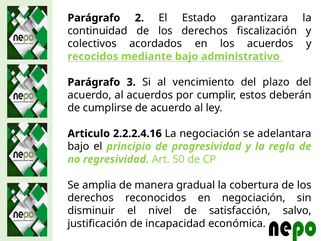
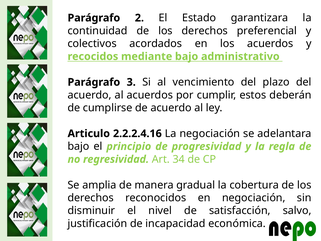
fiscalización: fiscalización -> preferencial
50: 50 -> 34
